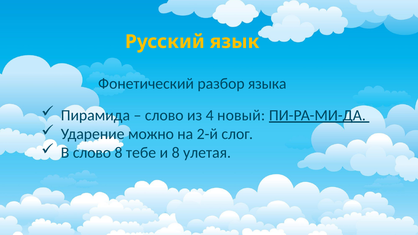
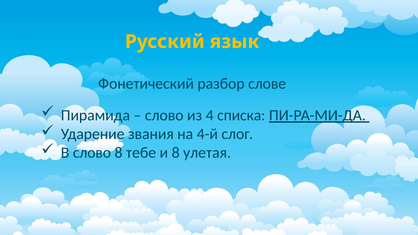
языка: языка -> слове
новый: новый -> списка
можно: можно -> звания
2-й: 2-й -> 4-й
